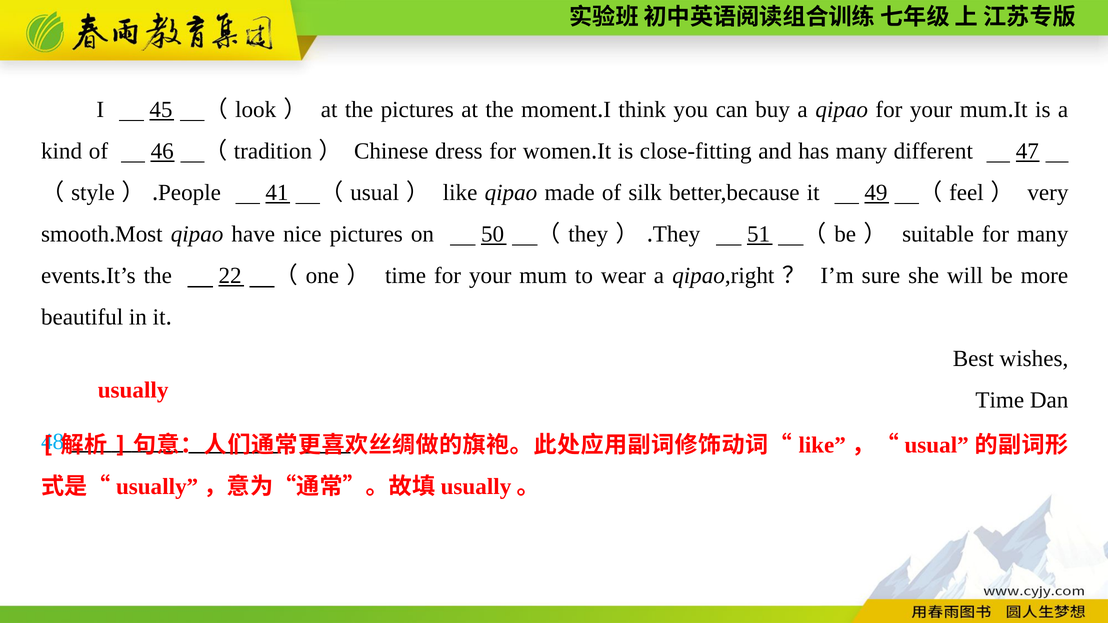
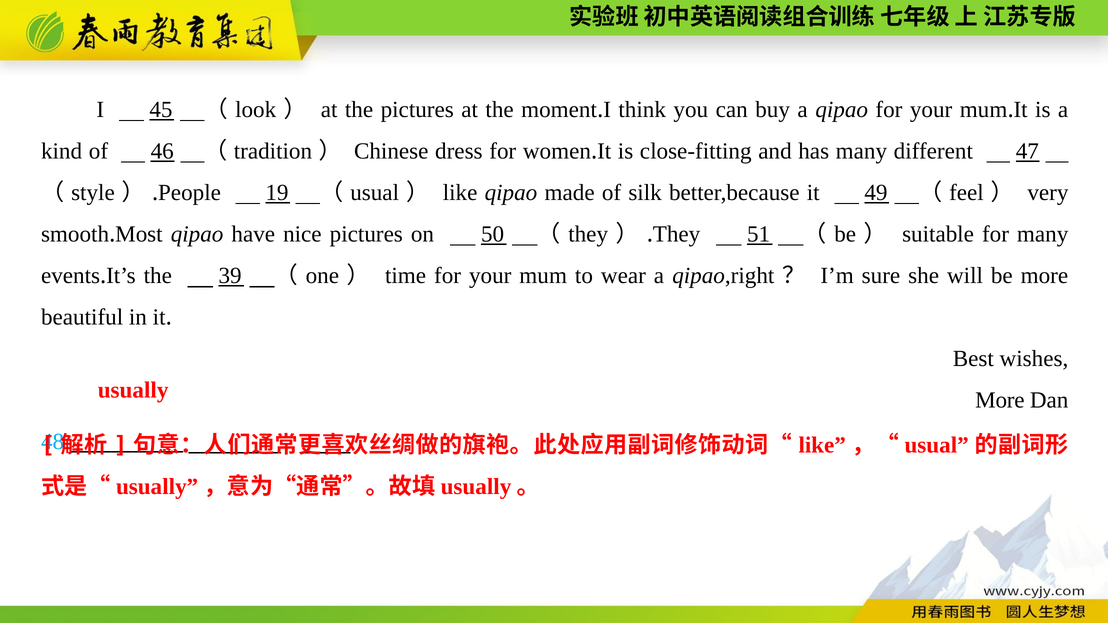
41: 41 -> 19
22: 22 -> 39
Time at (1000, 400): Time -> More
